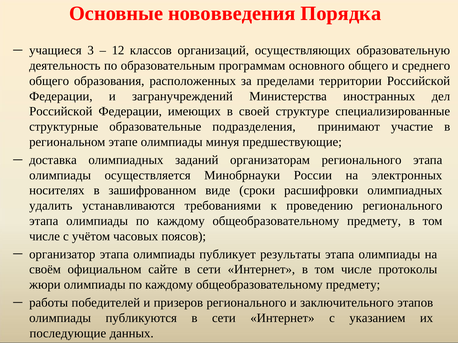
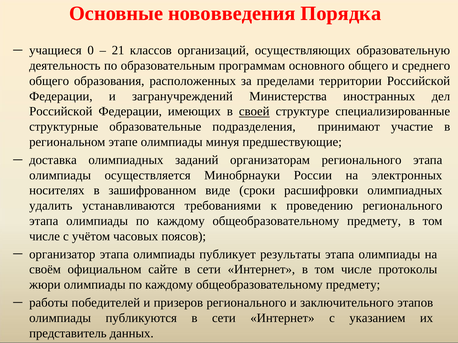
3: 3 -> 0
12: 12 -> 21
своей underline: none -> present
последующие: последующие -> представитель
